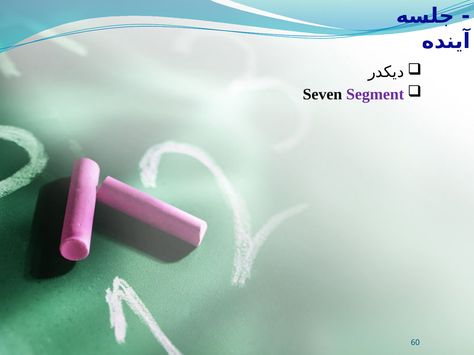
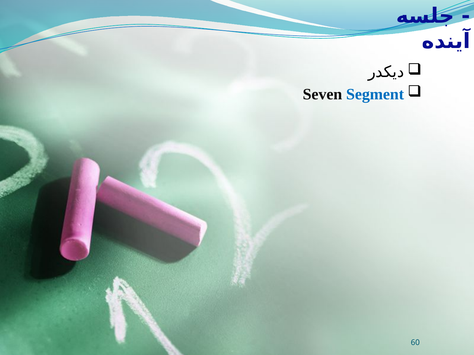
Segment colour: purple -> blue
